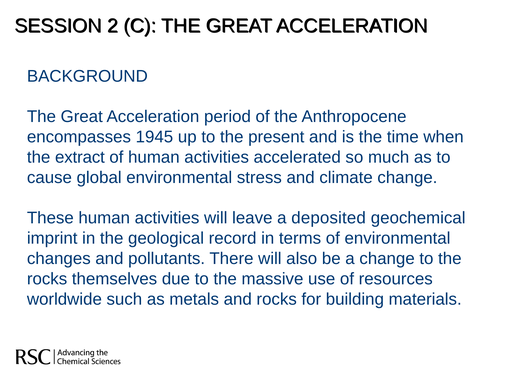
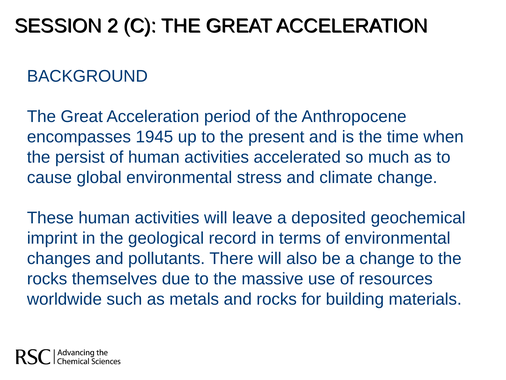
extract: extract -> persist
